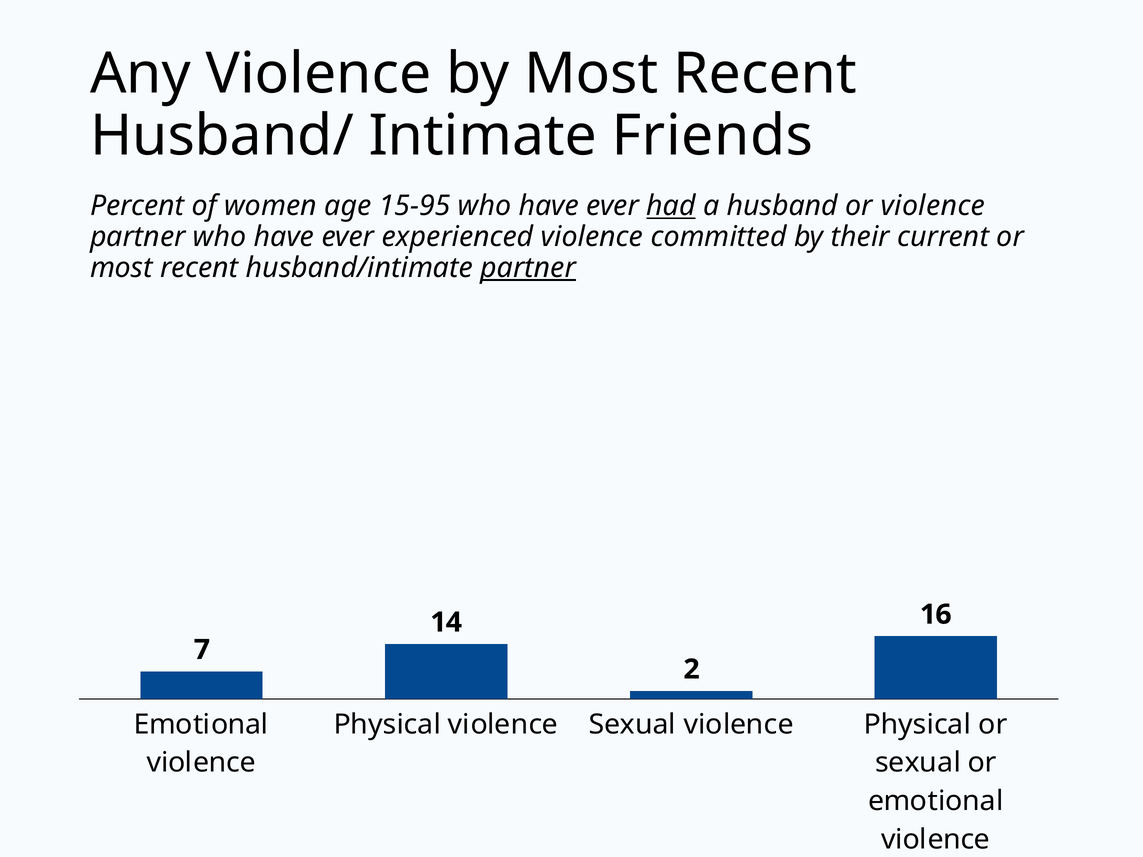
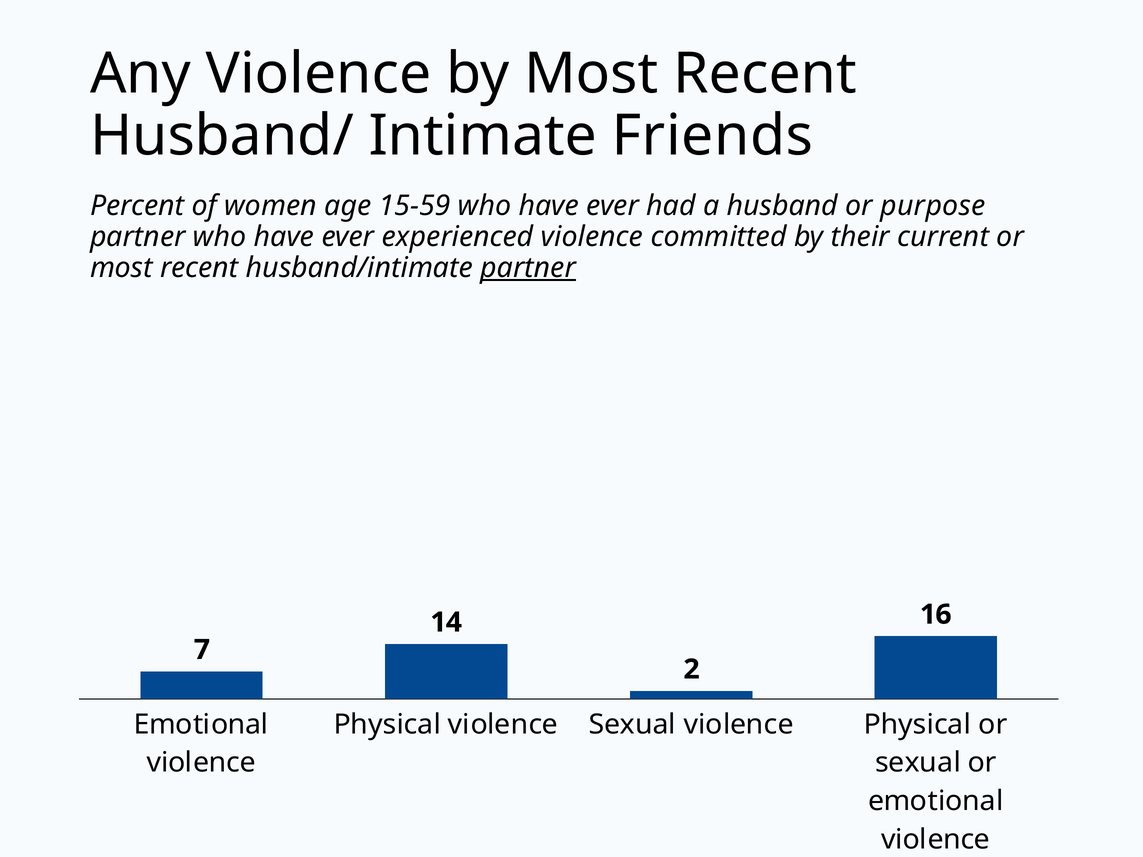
15-95: 15-95 -> 15-59
had underline: present -> none
or violence: violence -> purpose
